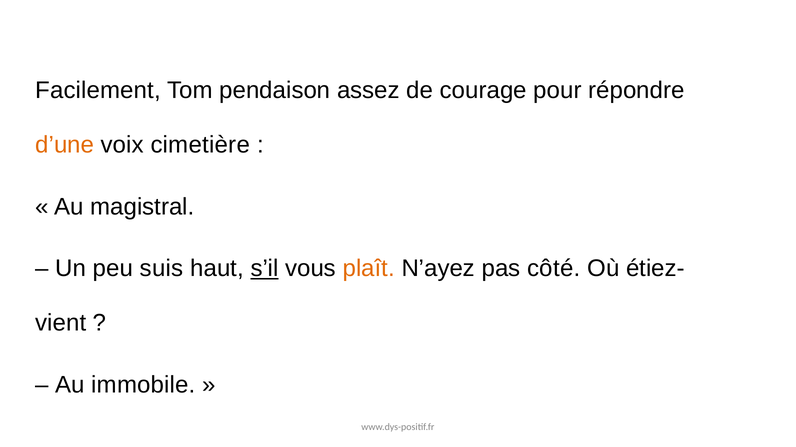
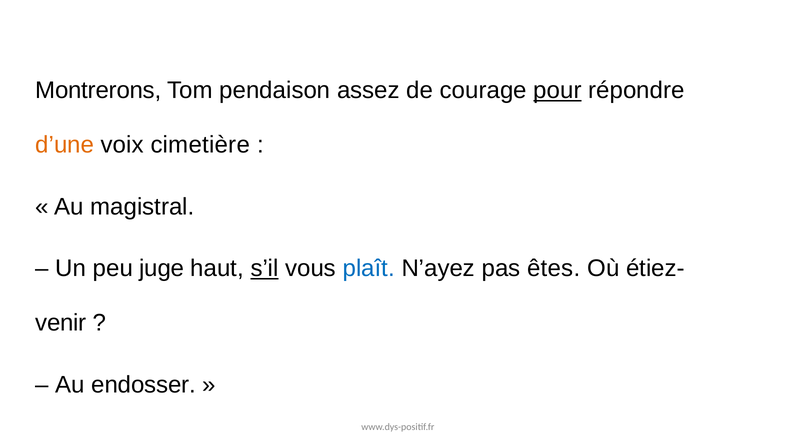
Facilement: Facilement -> Montrerons
pour underline: none -> present
suis: suis -> juge
plaît colour: orange -> blue
côté: côté -> êtes
vient: vient -> venir
immobile: immobile -> endosser
